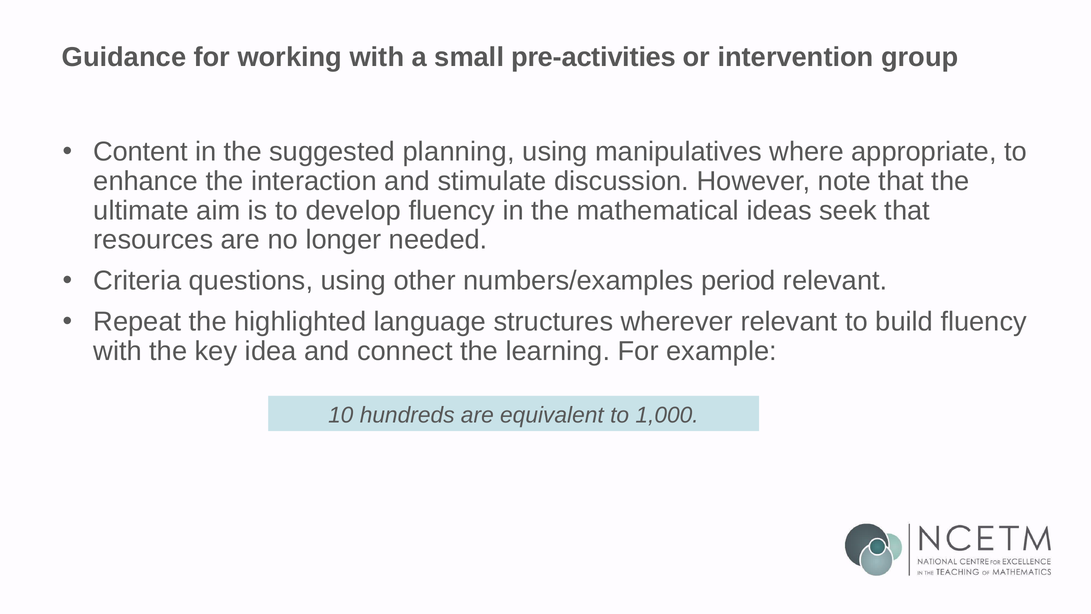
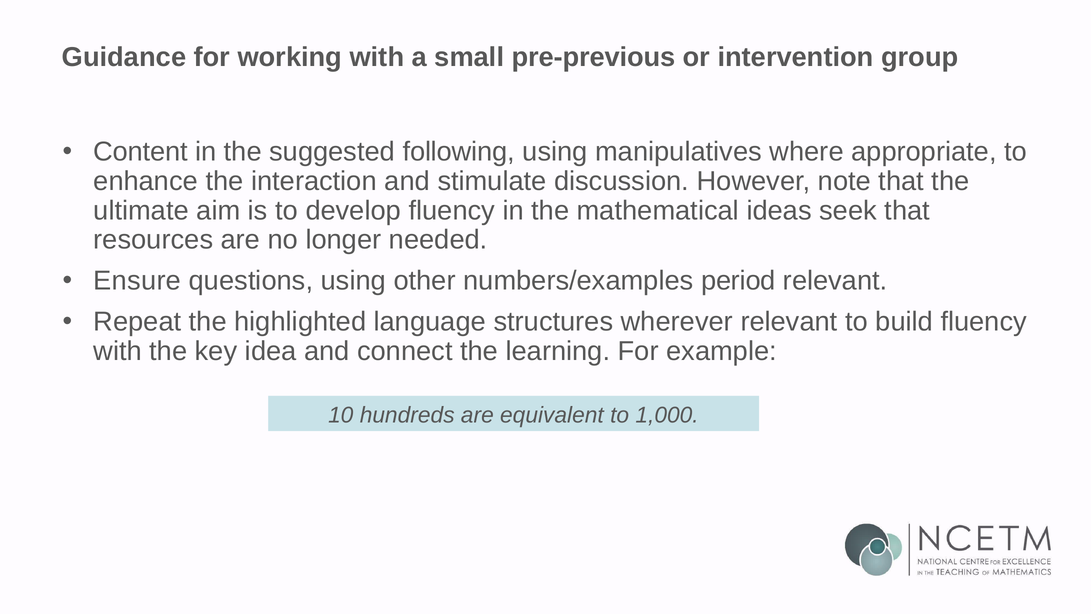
pre-activities: pre-activities -> pre-previous
planning: planning -> following
Criteria: Criteria -> Ensure
